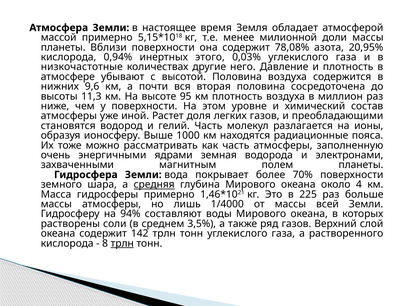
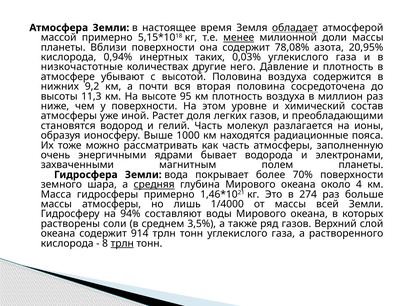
обладает underline: none -> present
менее underline: none -> present
этого: этого -> таких
9,6: 9,6 -> 9,2
земная: земная -> бывает
225: 225 -> 274
142: 142 -> 914
